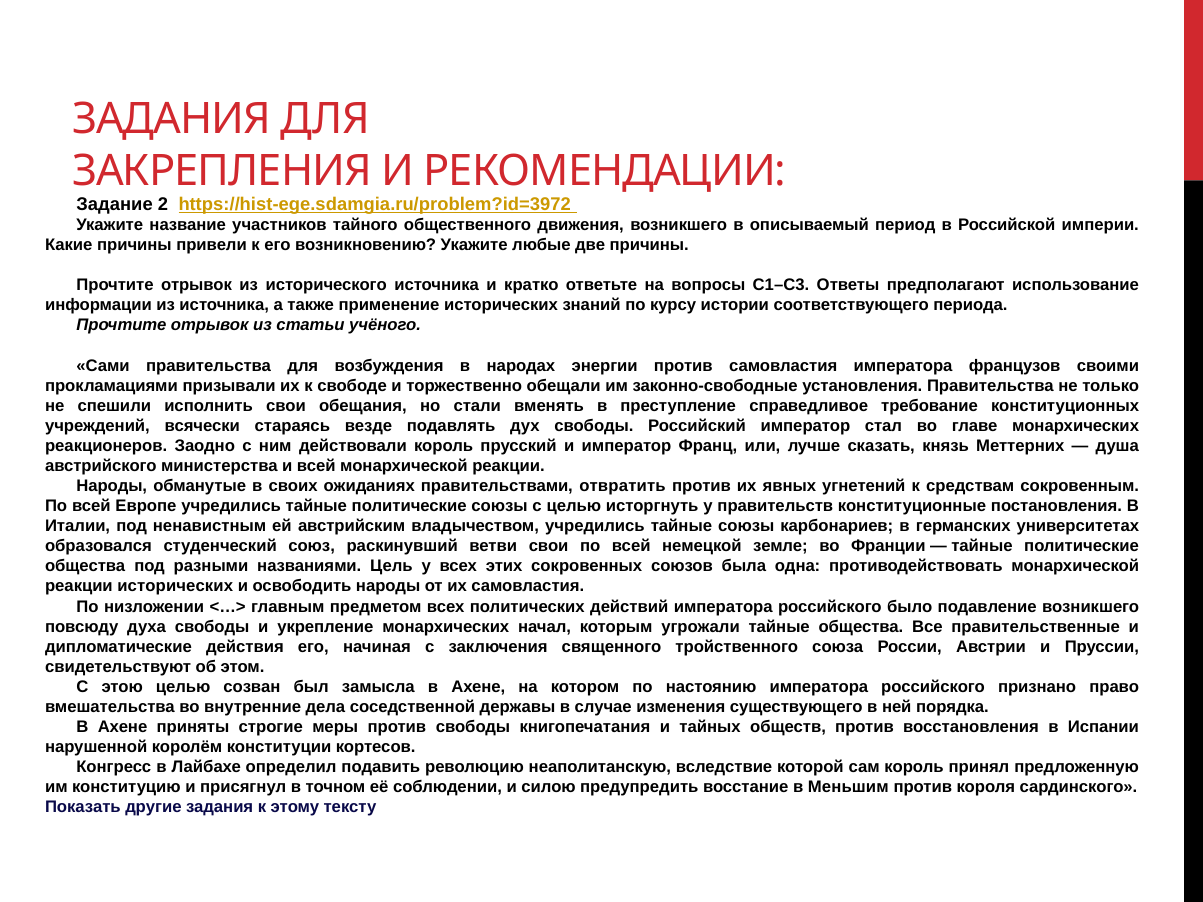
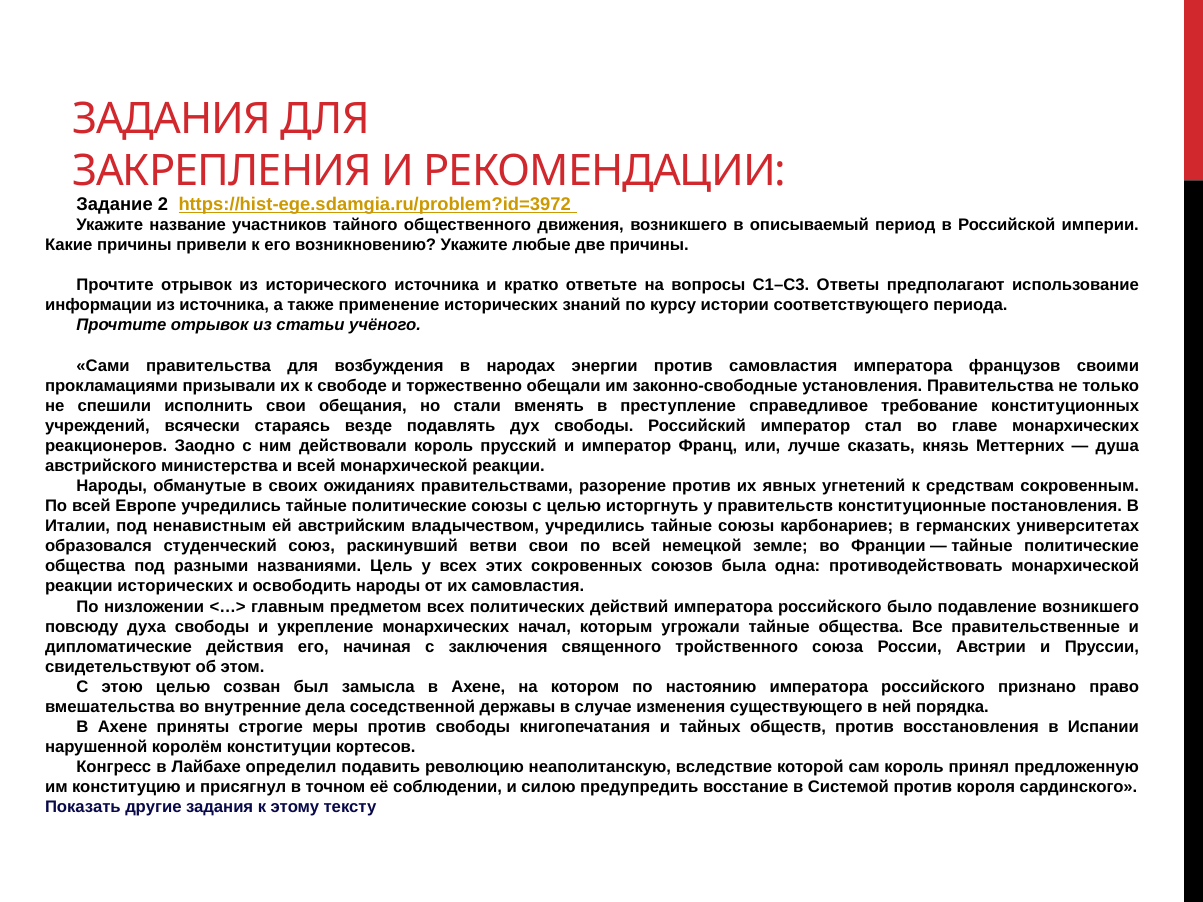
отвратить: отвратить -> разорение
Меньшим: Меньшим -> Системой
